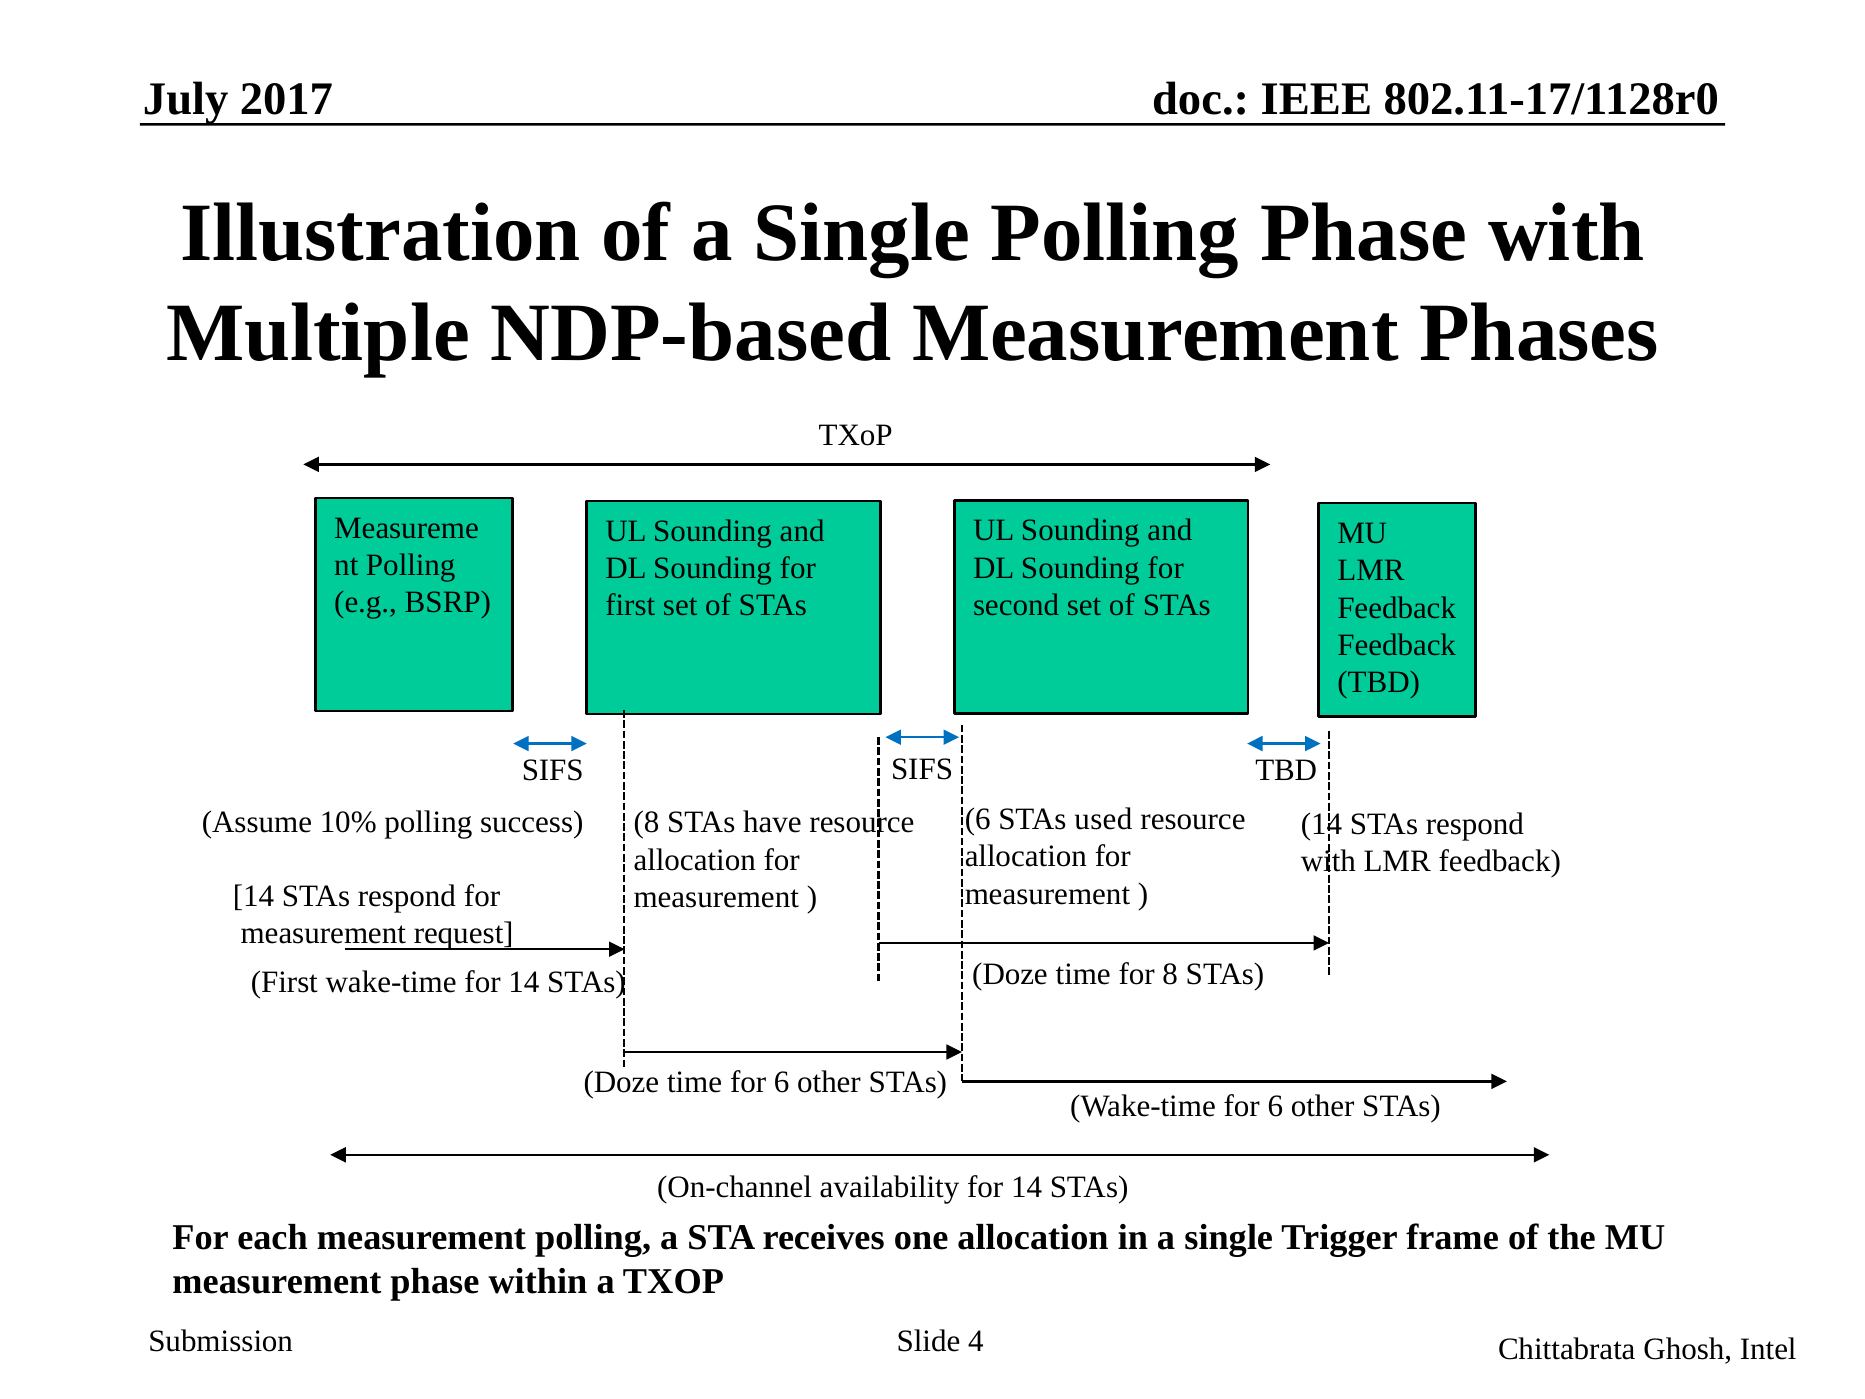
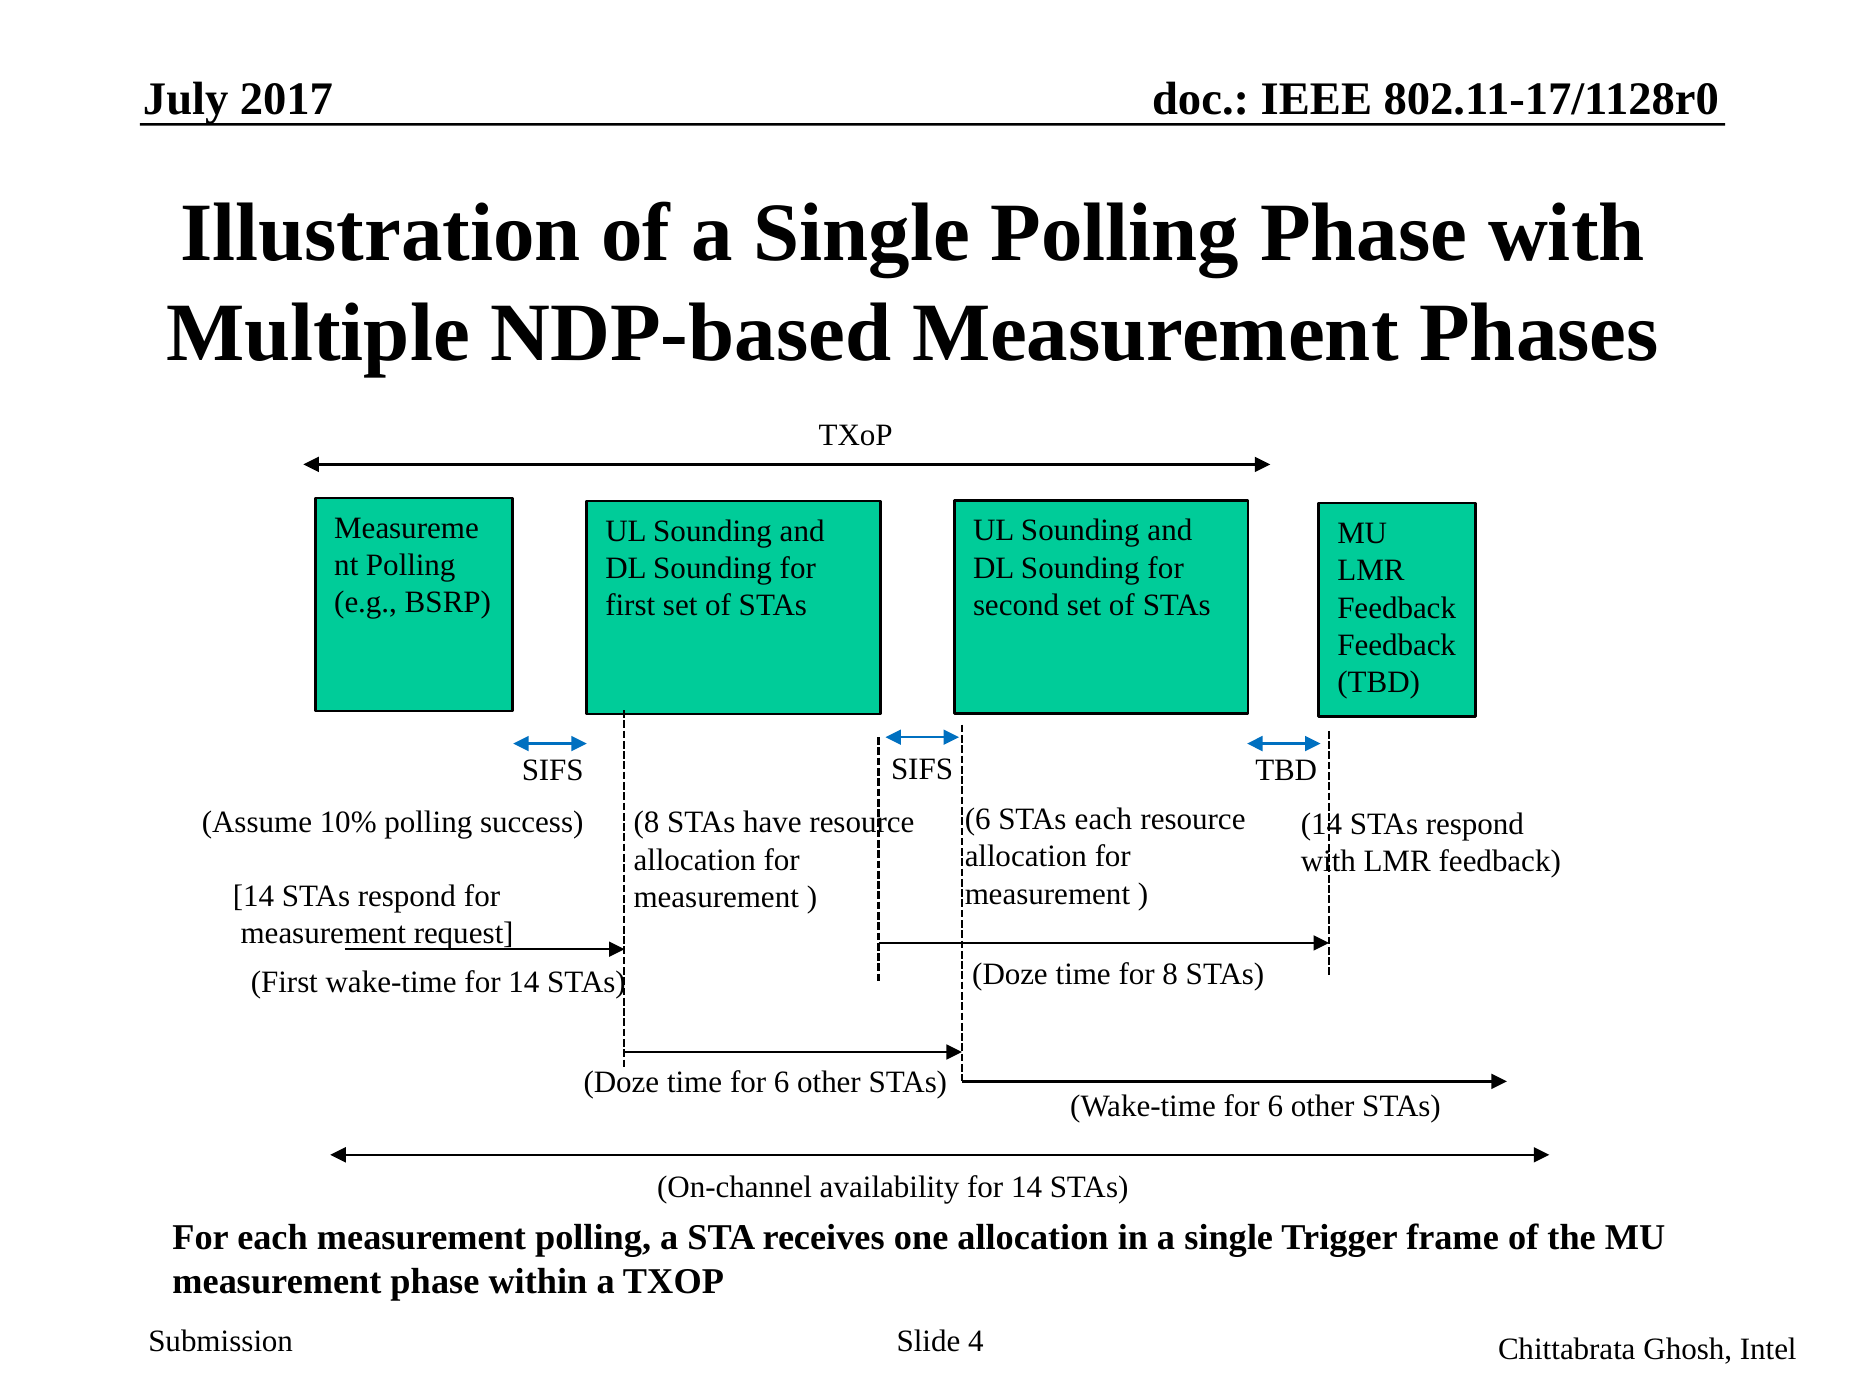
STAs used: used -> each
